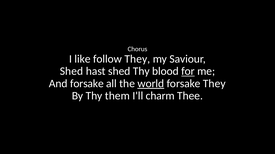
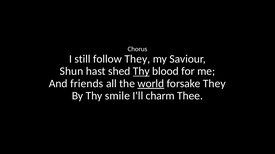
like: like -> still
Shed at (71, 72): Shed -> Shun
Thy at (141, 72) underline: none -> present
for underline: present -> none
And forsake: forsake -> friends
them: them -> smile
